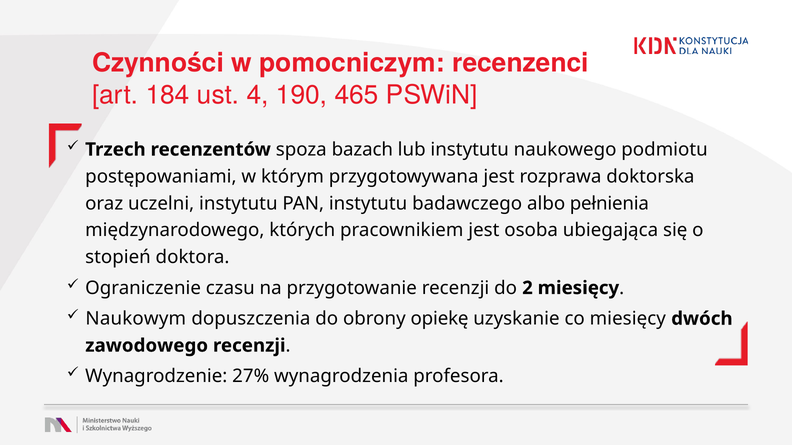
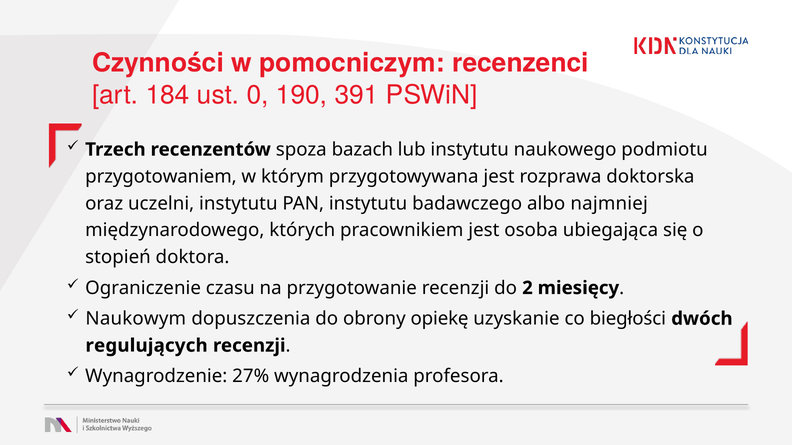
4: 4 -> 0
465: 465 -> 391
postępowaniami: postępowaniami -> przygotowaniem
pełnienia: pełnienia -> najmniej
co miesięcy: miesięcy -> biegłości
zawodowego: zawodowego -> regulujących
